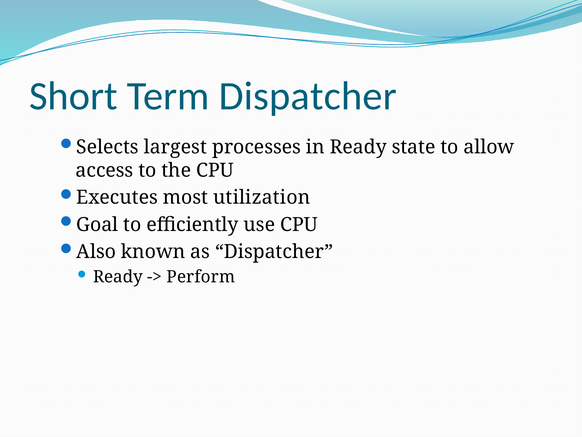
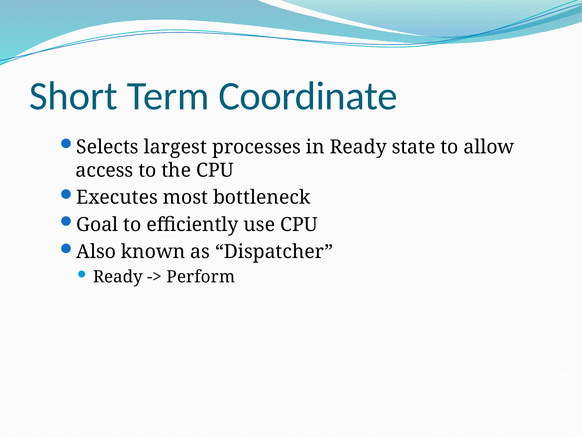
Term Dispatcher: Dispatcher -> Coordinate
utilization: utilization -> bottleneck
